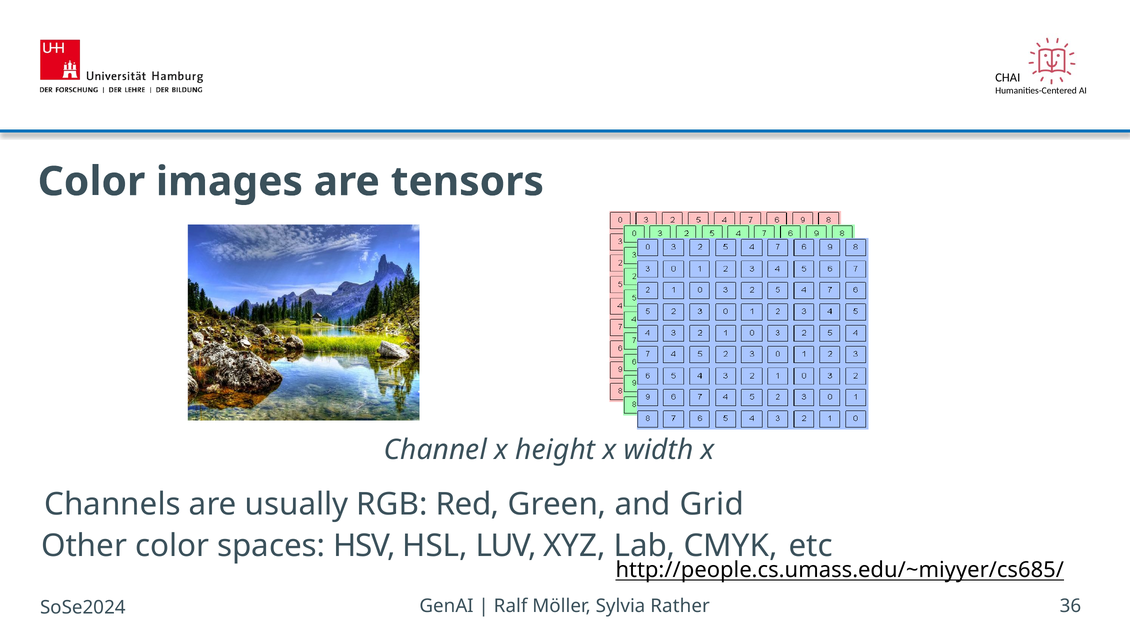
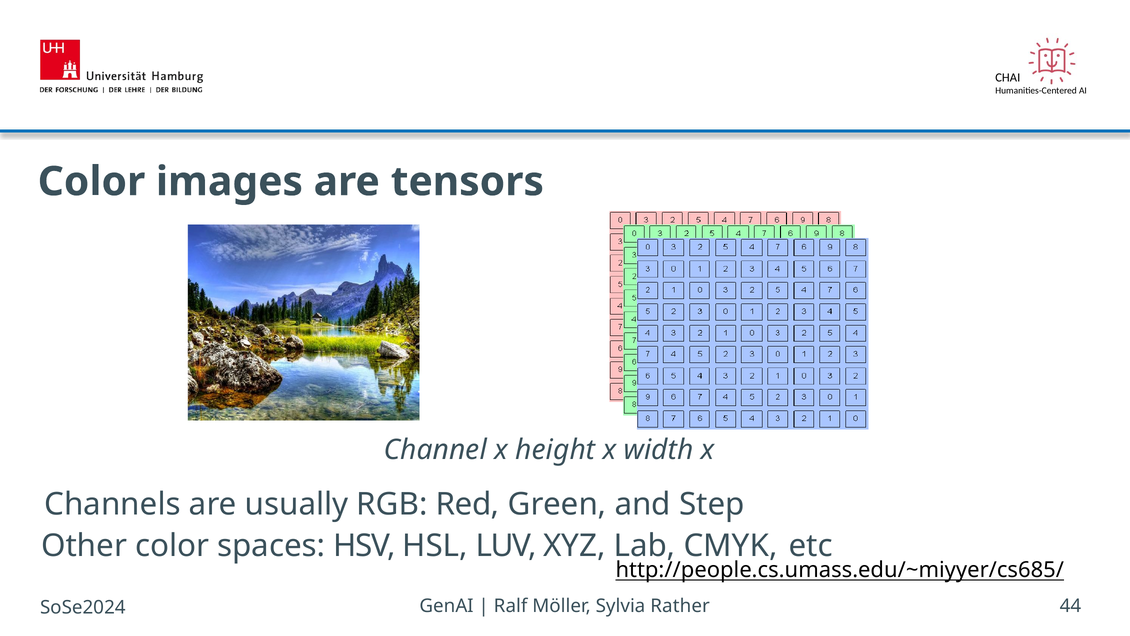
Grid: Grid -> Step
36: 36 -> 44
